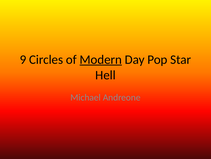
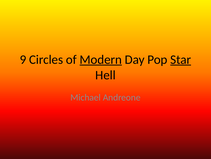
Star underline: none -> present
